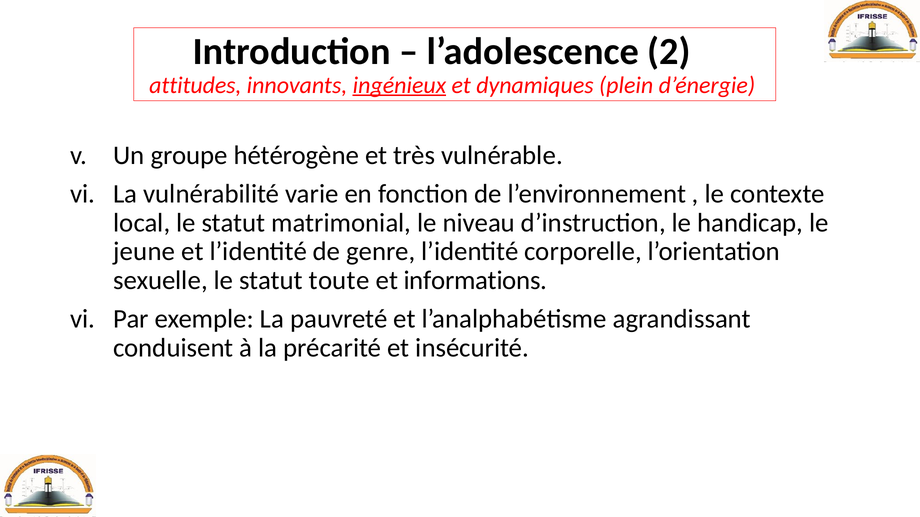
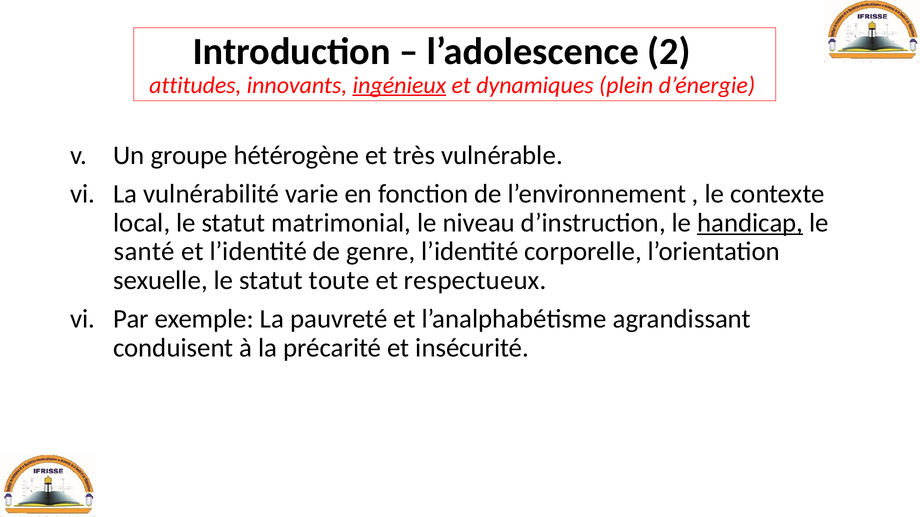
handicap underline: none -> present
jeune: jeune -> santé
informations: informations -> respectueux
